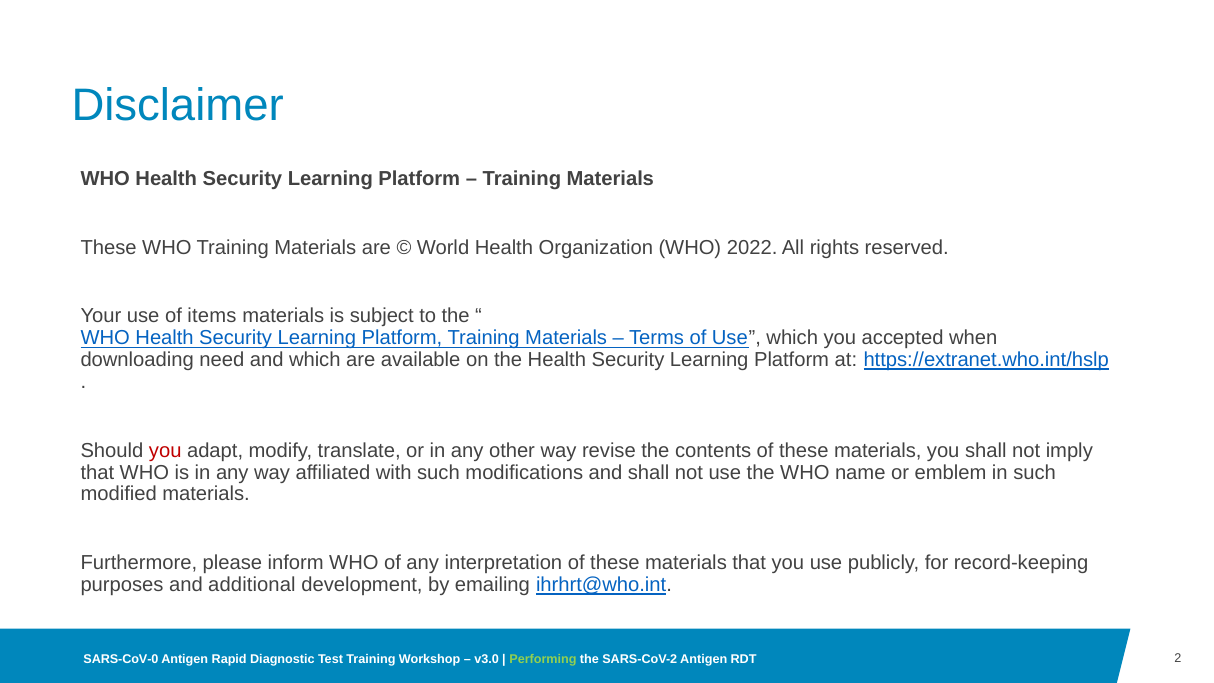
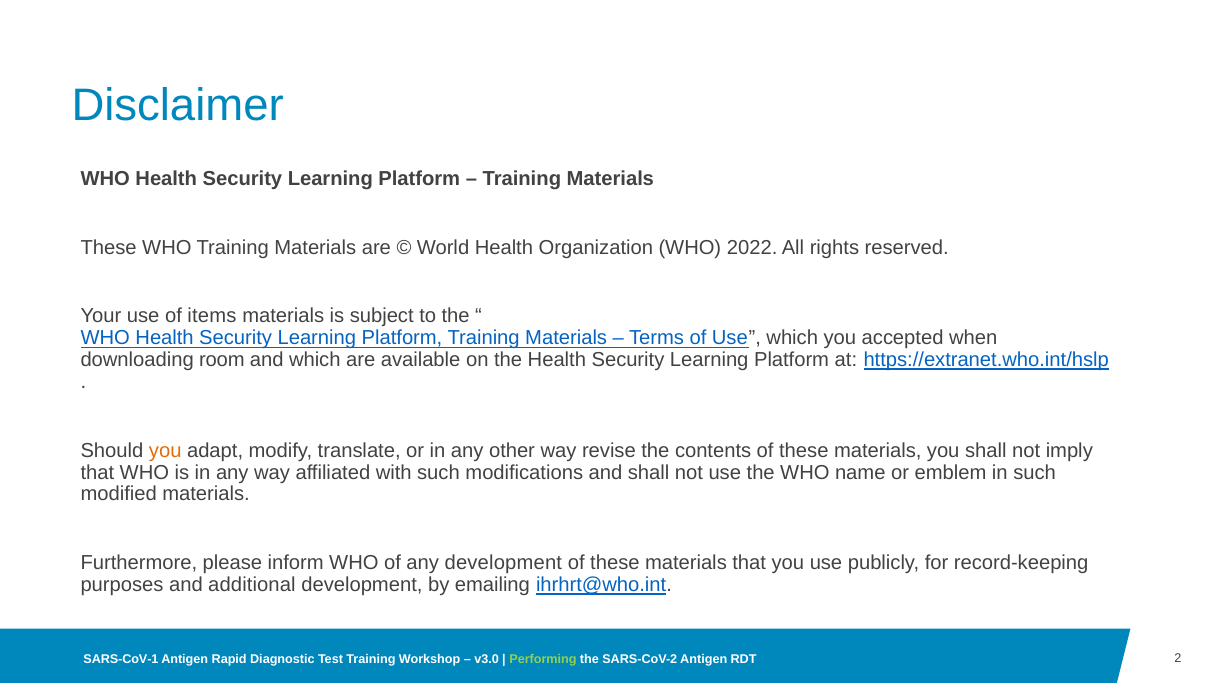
need: need -> room
you at (165, 451) colour: red -> orange
any interpretation: interpretation -> development
SARS-CoV-0: SARS-CoV-0 -> SARS-CoV-1
